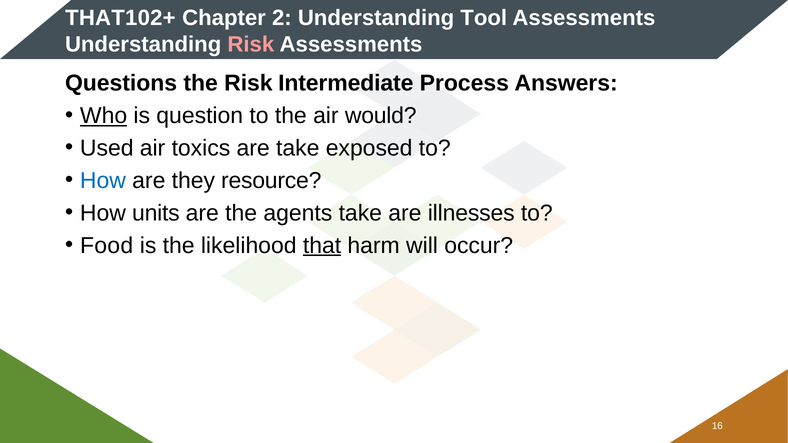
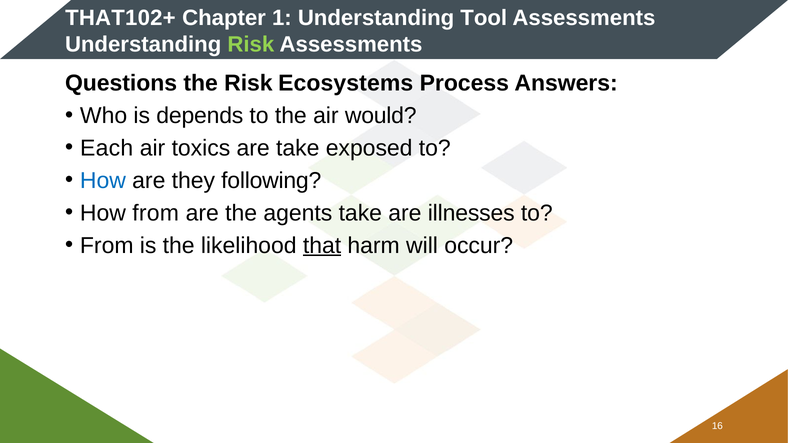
2: 2 -> 1
Risk at (251, 44) colour: pink -> light green
Intermediate: Intermediate -> Ecosystems
Who underline: present -> none
question: question -> depends
Used: Used -> Each
resource: resource -> following
How units: units -> from
Food at (107, 246): Food -> From
